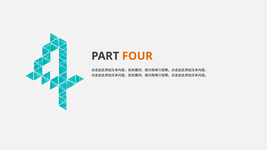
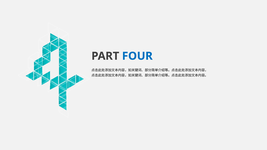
FOUR colour: orange -> blue
